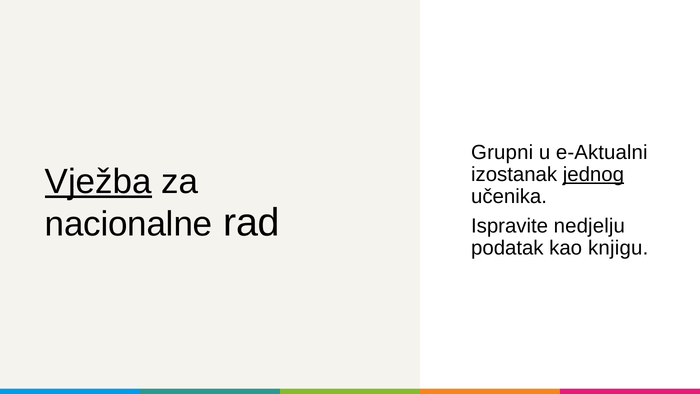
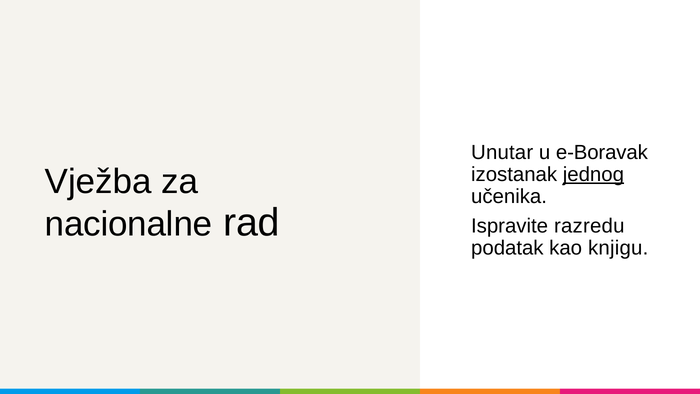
Grupni: Grupni -> Unutar
e-Aktualni: e-Aktualni -> e-Boravak
Vježba underline: present -> none
nedjelju: nedjelju -> razredu
